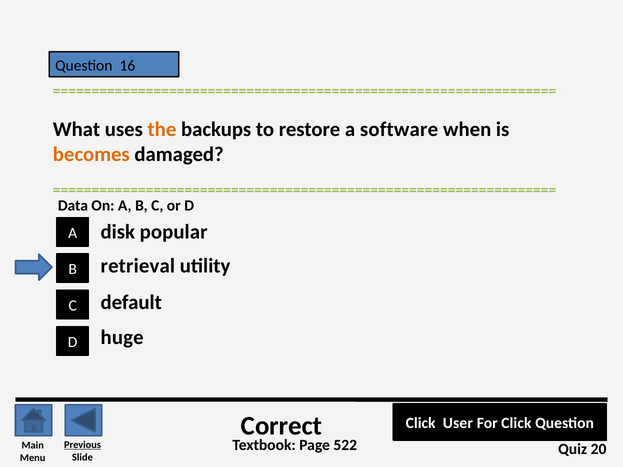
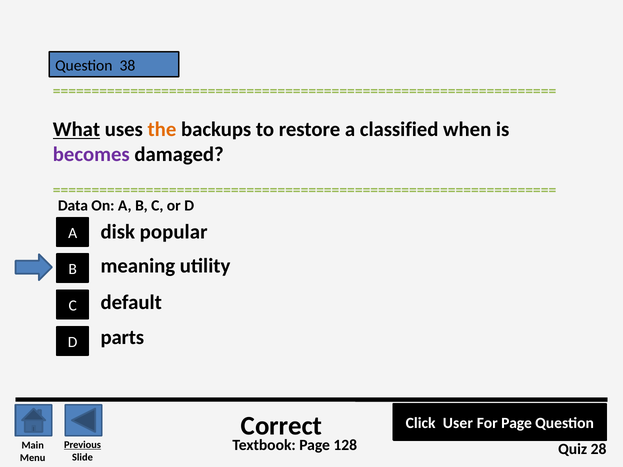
16: 16 -> 38
What underline: none -> present
software: software -> classified
becomes colour: orange -> purple
retrieval: retrieval -> meaning
huge: huge -> parts
For Click: Click -> Page
522: 522 -> 128
20: 20 -> 28
